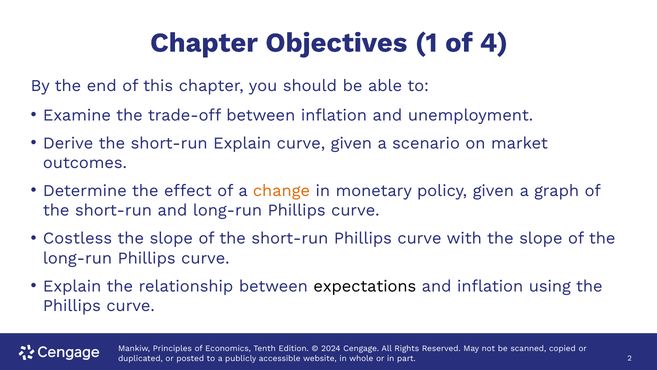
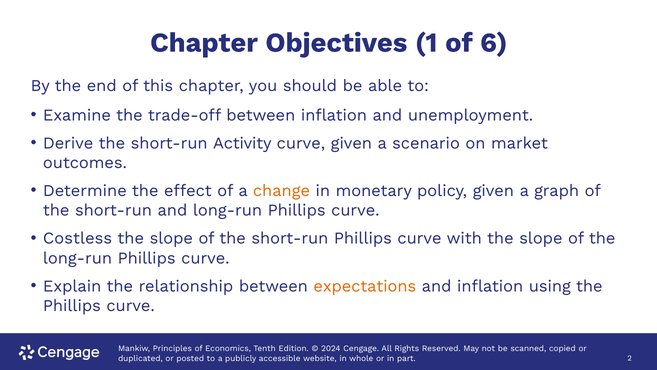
4: 4 -> 6
short-run Explain: Explain -> Activity
expectations colour: black -> orange
